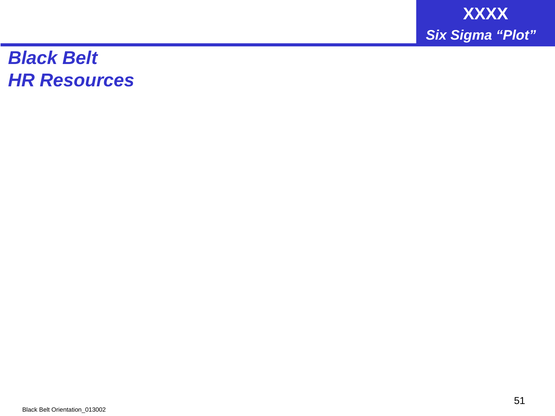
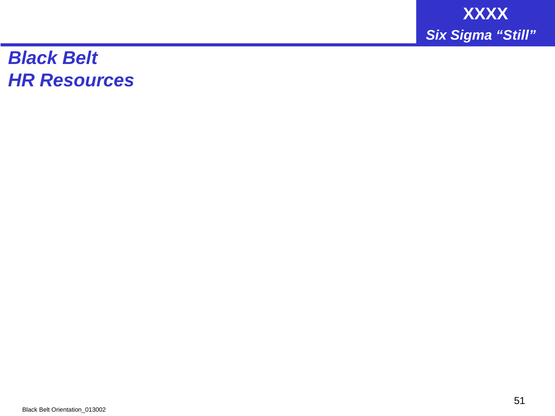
Plot: Plot -> Still
